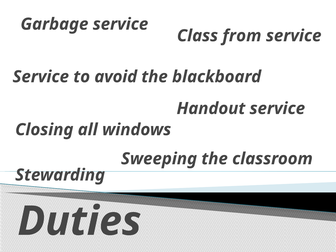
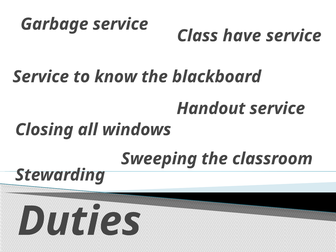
from: from -> have
avoid: avoid -> know
